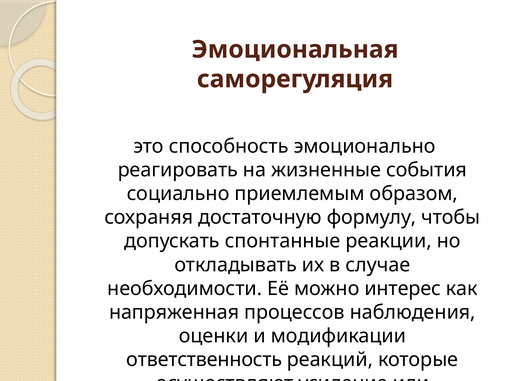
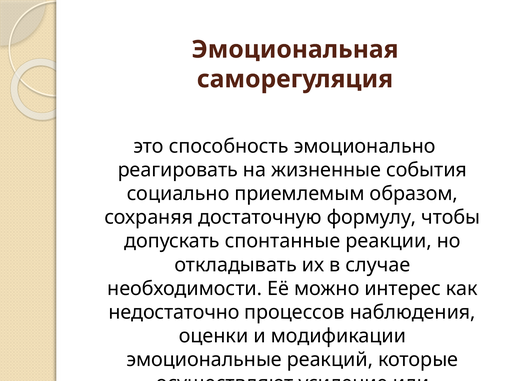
напряженная: напряженная -> недостаточно
ответственность: ответственность -> эмоциональные
